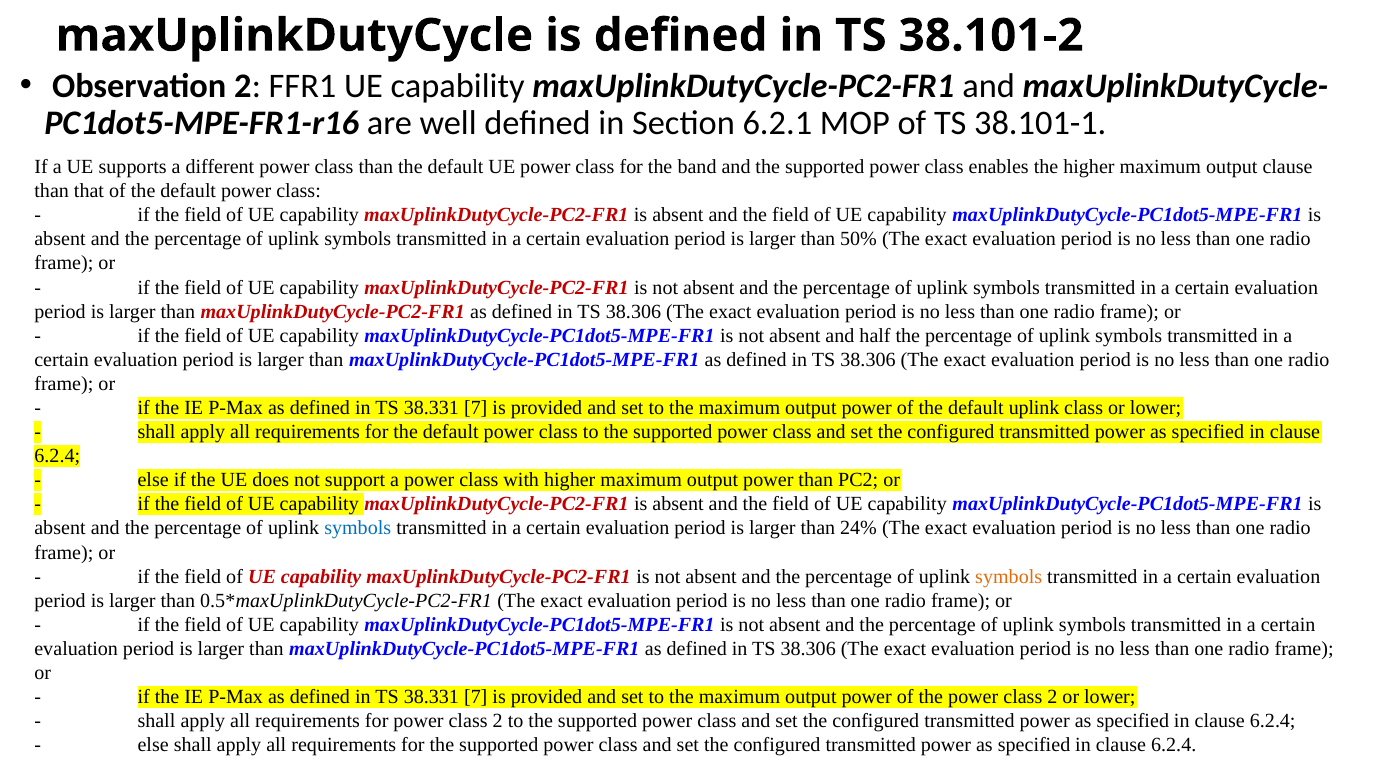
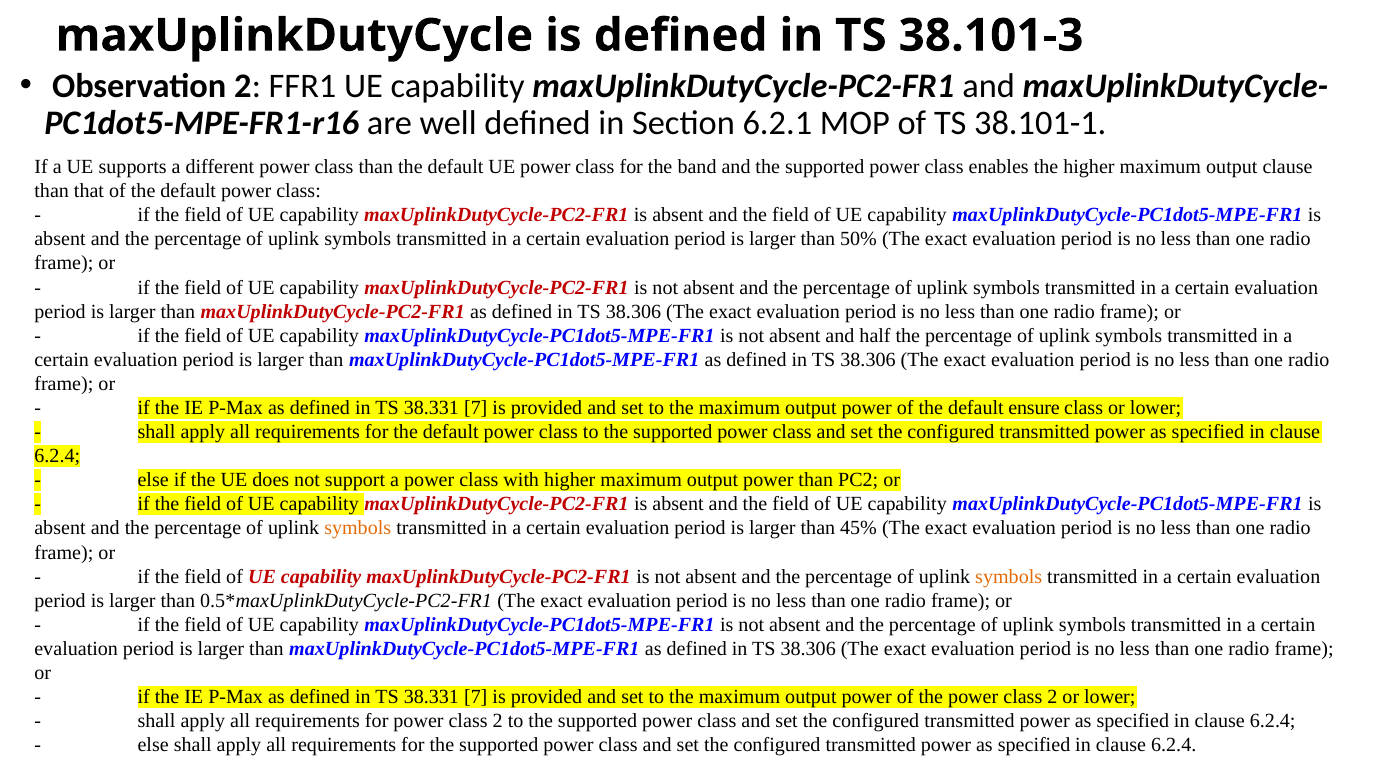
38.101-2: 38.101-2 -> 38.101-3
default uplink: uplink -> ensure
symbols at (358, 528) colour: blue -> orange
24%: 24% -> 45%
